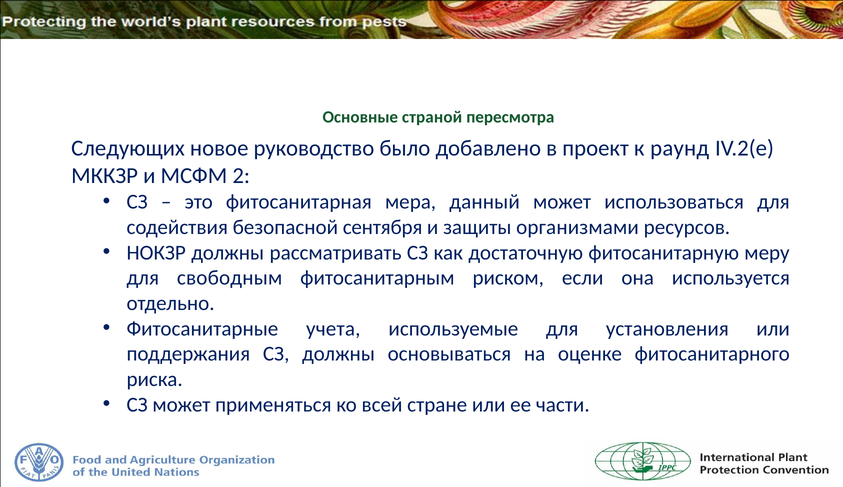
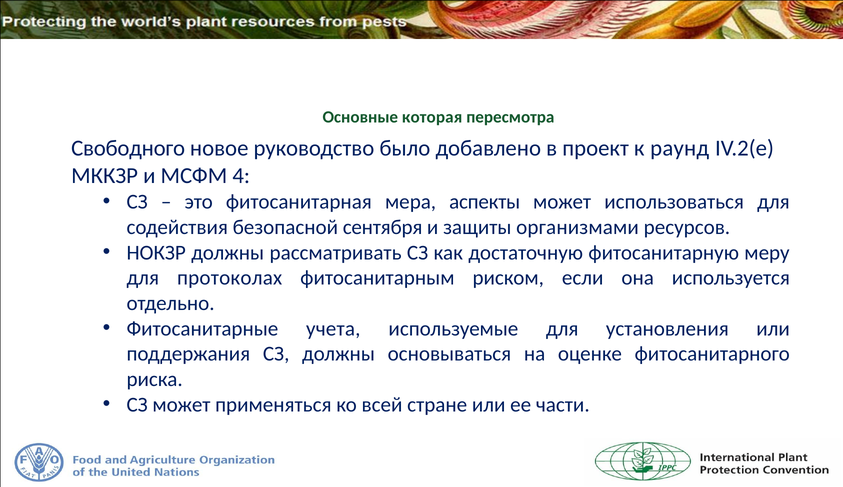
страной: страной -> которая
Следующих: Следующих -> Свободного
2: 2 -> 4
данный: данный -> аспекты
свободным: свободным -> протоколах
